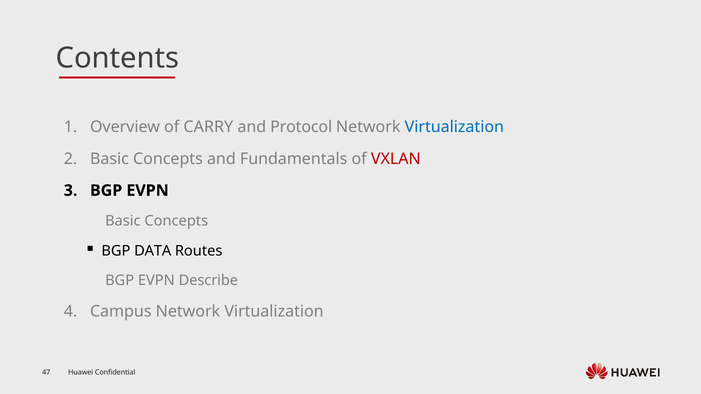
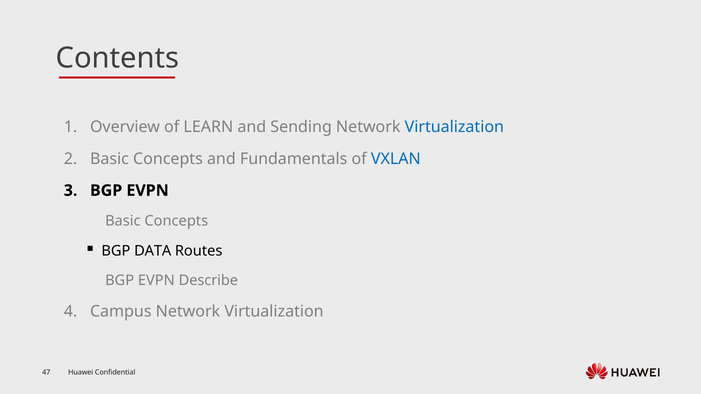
CARRY: CARRY -> LEARN
Protocol: Protocol -> Sending
VXLAN colour: red -> blue
